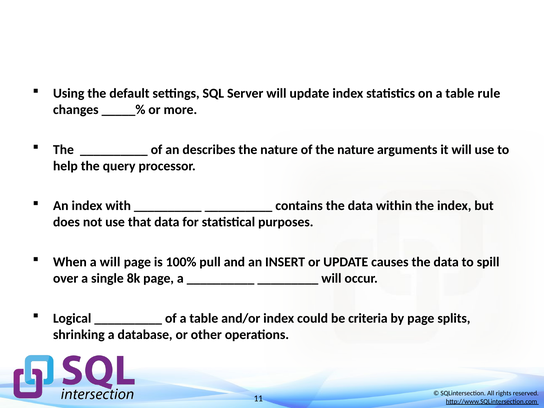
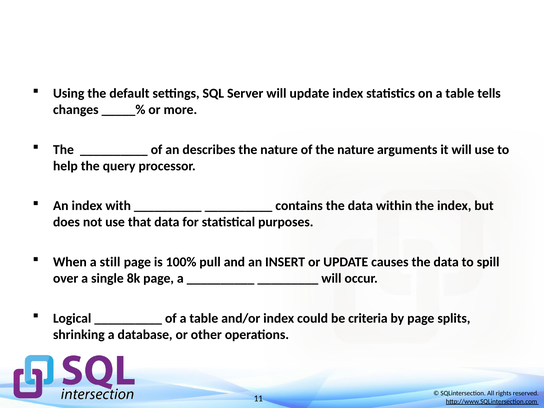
rule: rule -> tells
a will: will -> still
